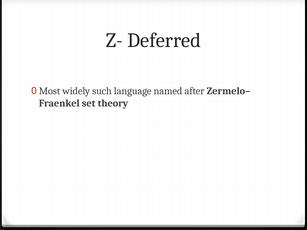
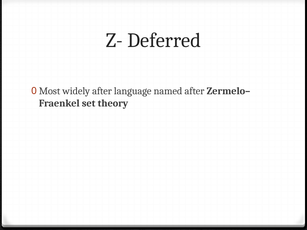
widely such: such -> after
